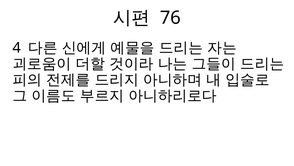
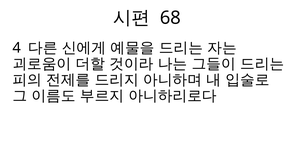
76: 76 -> 68
